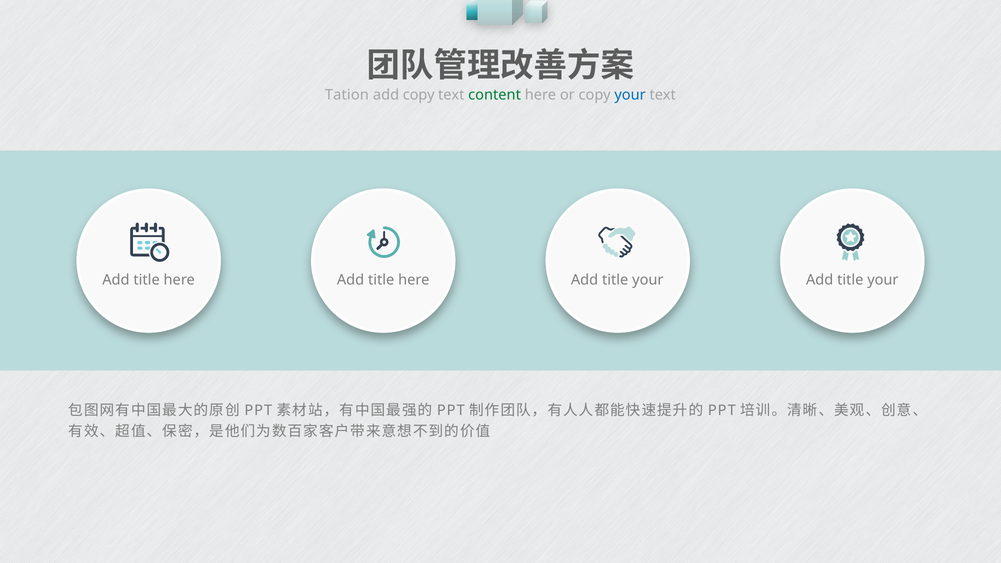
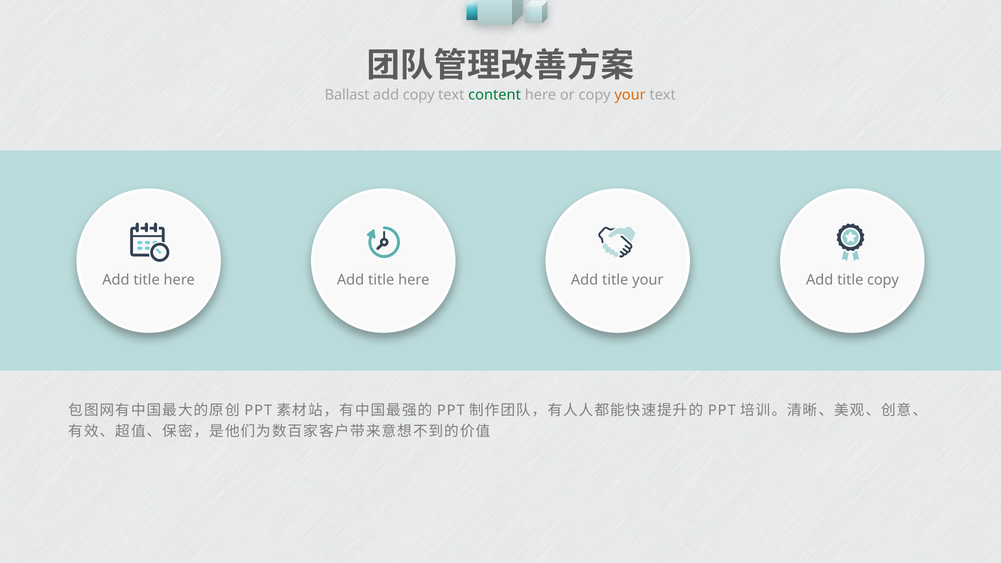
Tation: Tation -> Ballast
your at (630, 95) colour: blue -> orange
your at (883, 280): your -> copy
